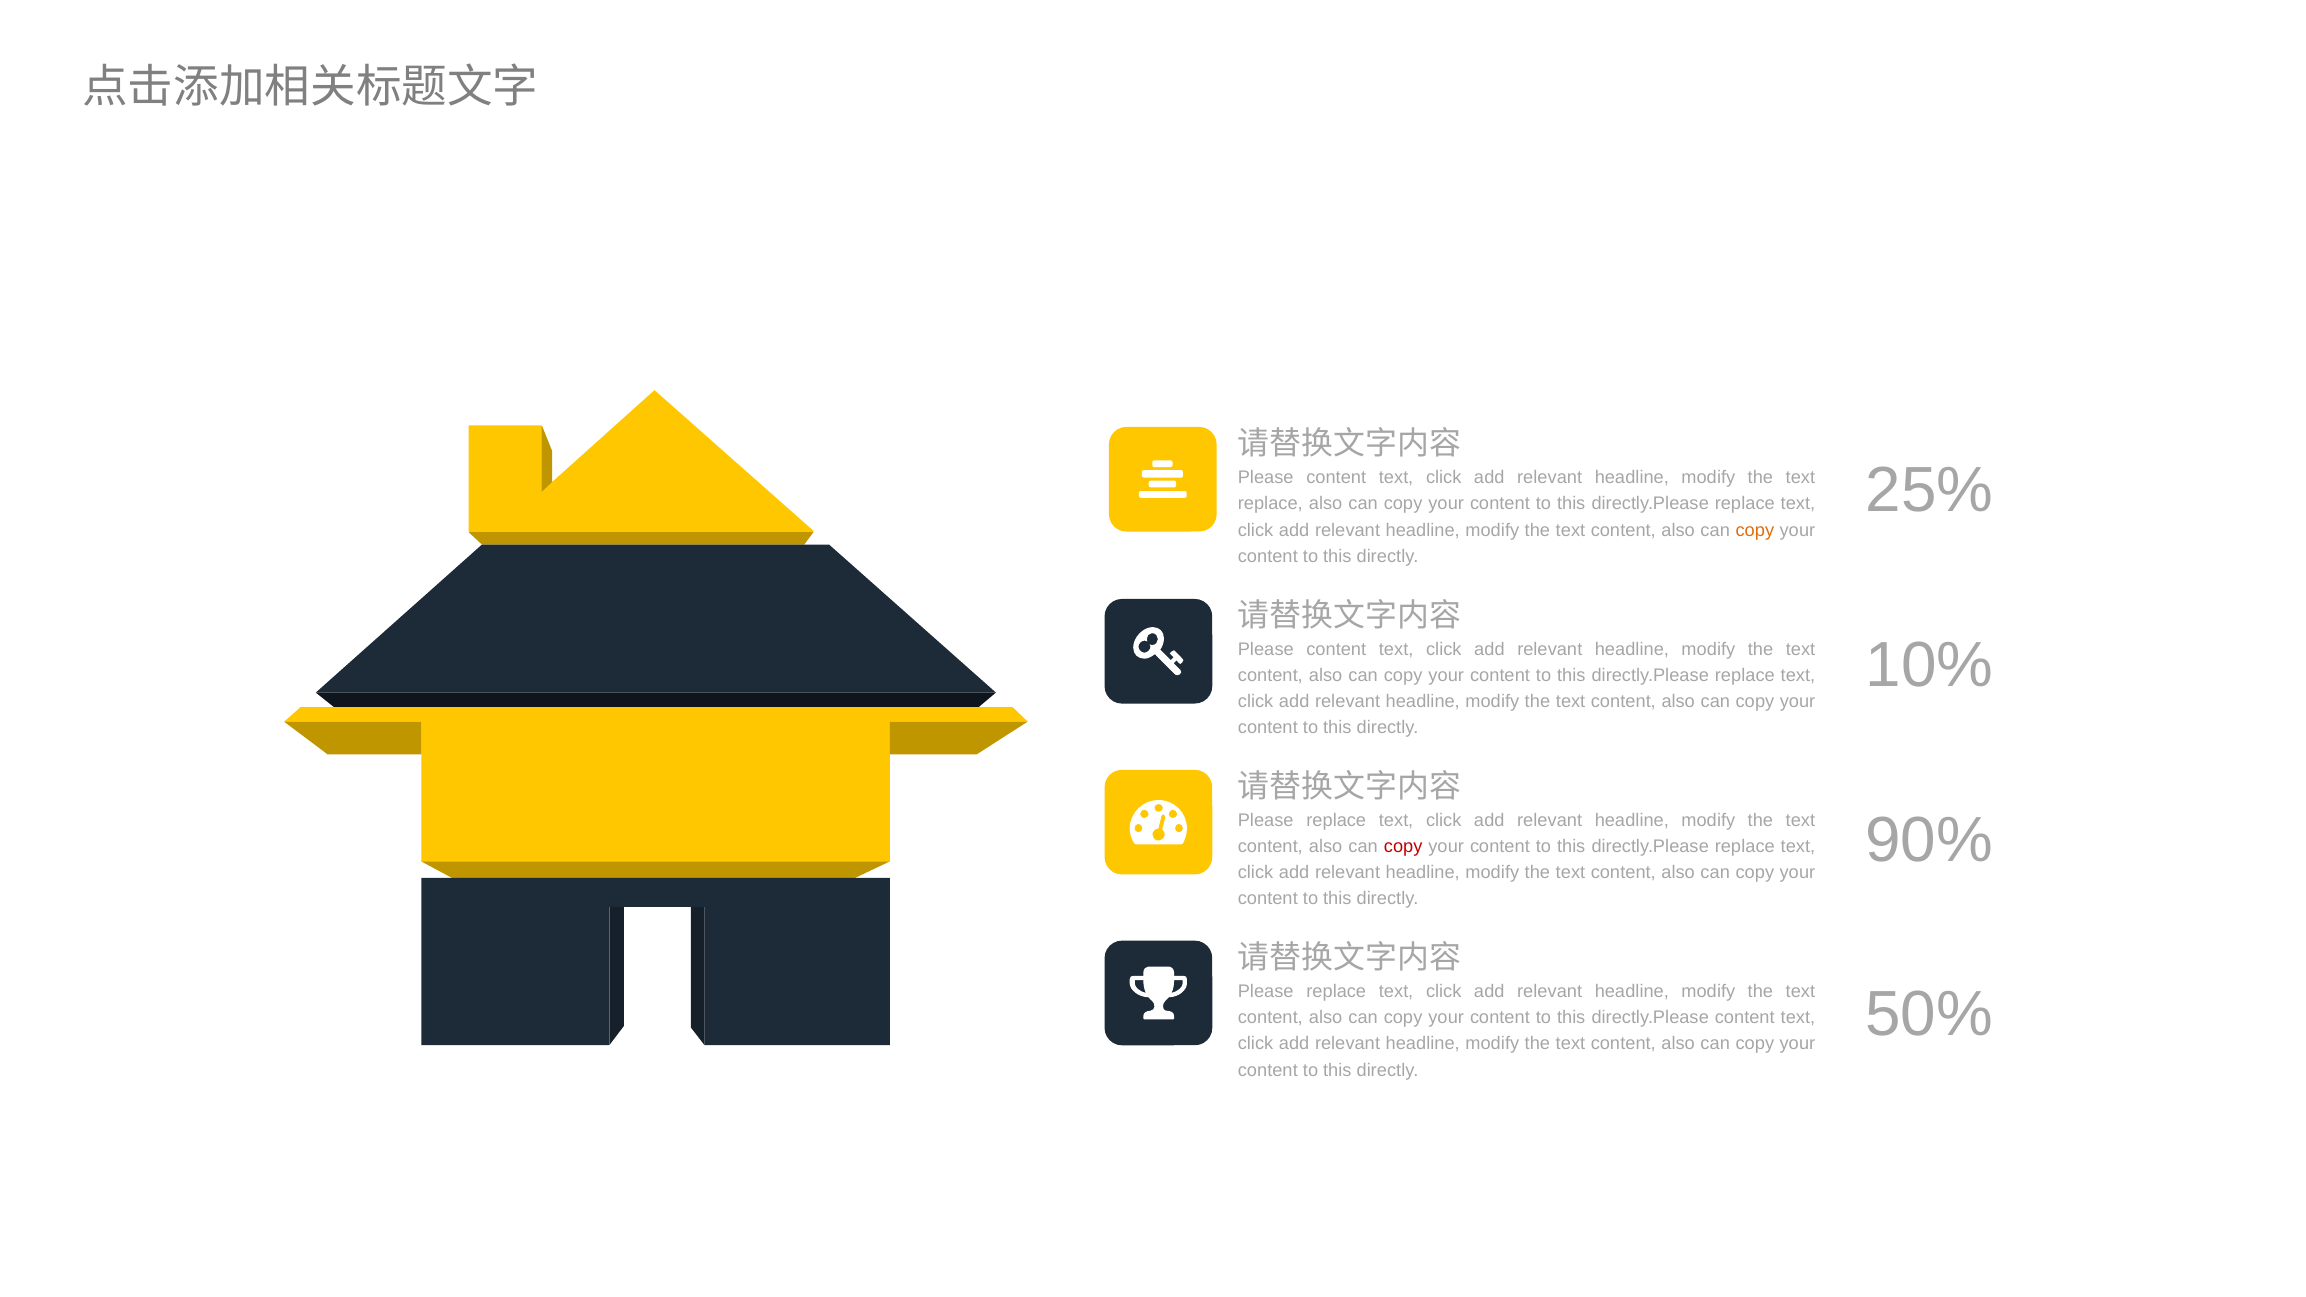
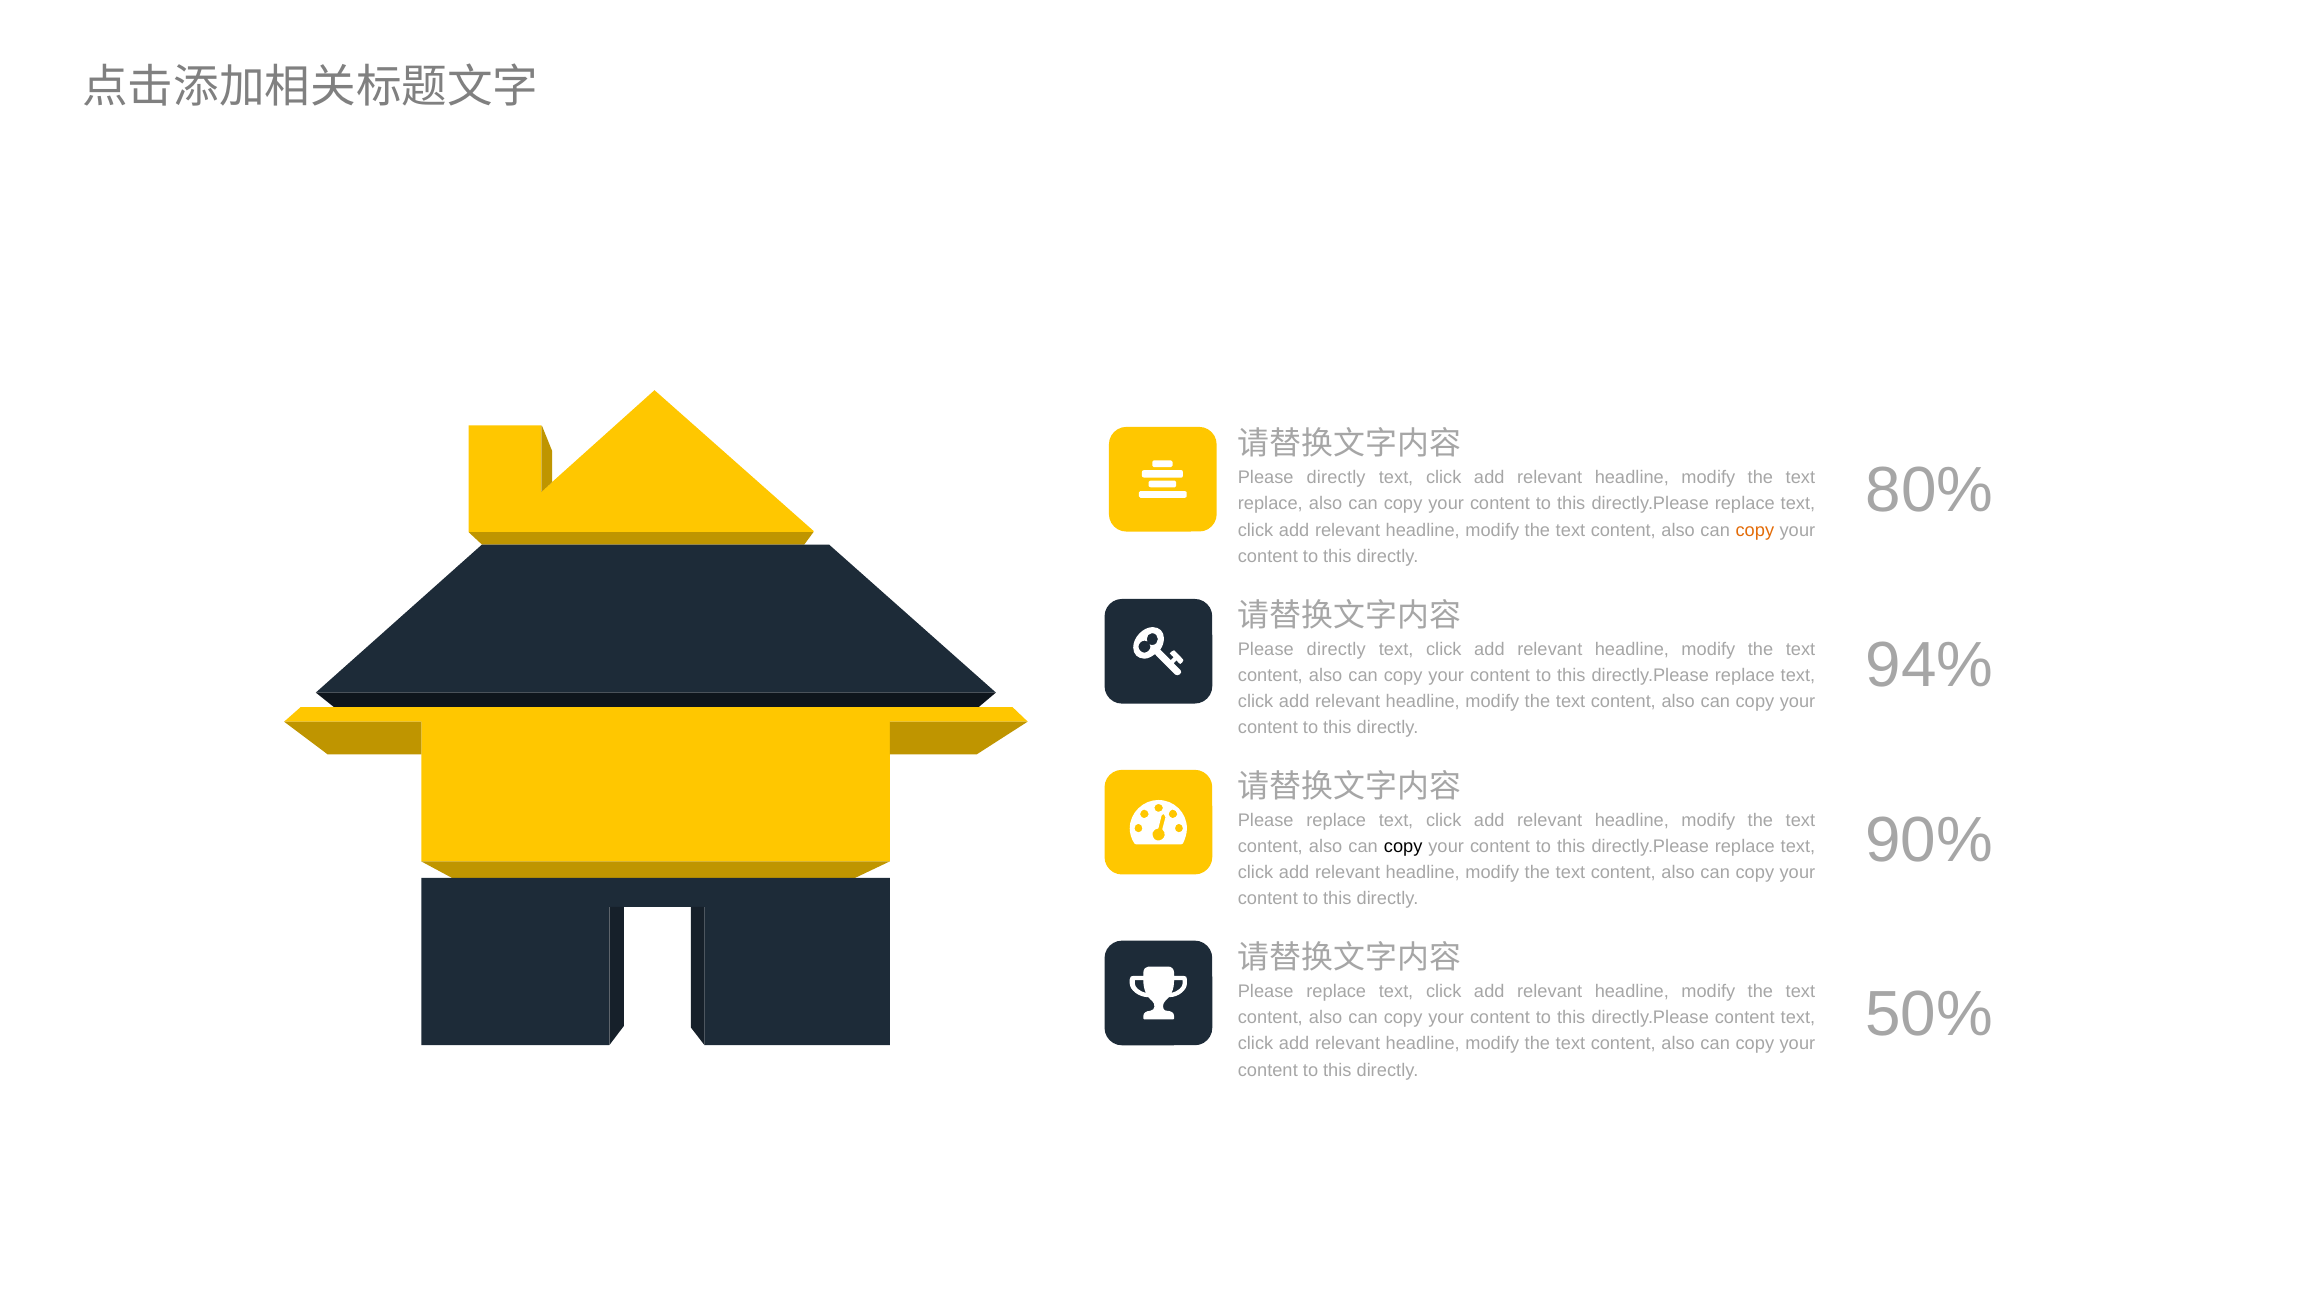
25%: 25% -> 80%
content at (1336, 478): content -> directly
10%: 10% -> 94%
content at (1336, 649): content -> directly
copy at (1403, 847) colour: red -> black
